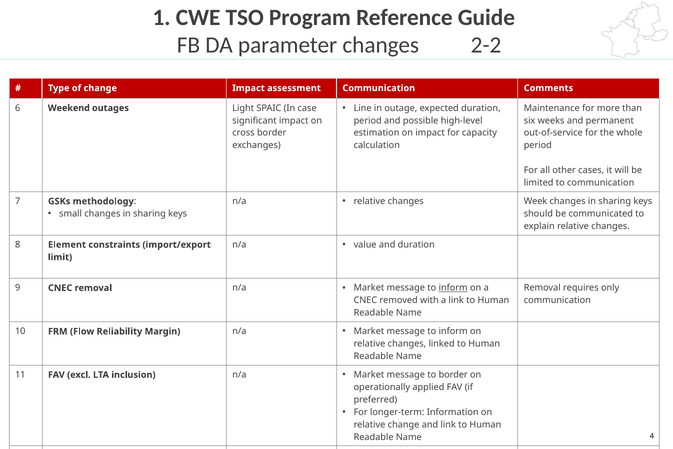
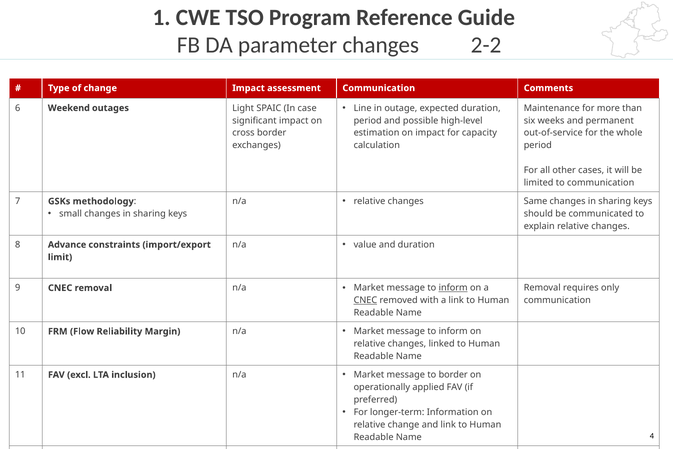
Week: Week -> Same
Element: Element -> Advance
CNEC at (365, 300) underline: none -> present
